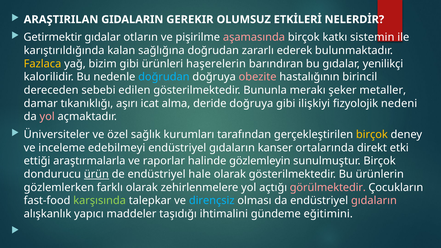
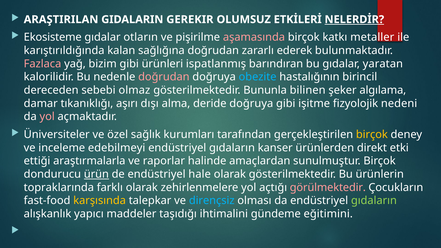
NELERDİR underline: none -> present
Getirmektir: Getirmektir -> Ekosisteme
sistemin: sistemin -> metaller
Fazlaca colour: yellow -> pink
haşerelerin: haşerelerin -> ispatlanmış
yenilikçi: yenilikçi -> yaratan
doğrudan at (164, 77) colour: light blue -> pink
obezite colour: pink -> light blue
edilen: edilen -> olmaz
merakı: merakı -> bilinen
metaller: metaller -> algılama
icat: icat -> dışı
ilişkiyi: ilişkiyi -> işitme
ortalarında: ortalarında -> ürünlerden
gözlemleyin: gözlemleyin -> amaçlardan
gözlemlerken: gözlemlerken -> topraklarında
karşısında colour: light green -> yellow
gıdaların at (374, 201) colour: pink -> light green
